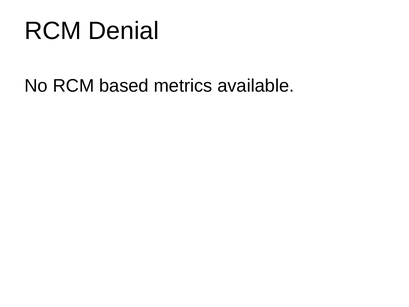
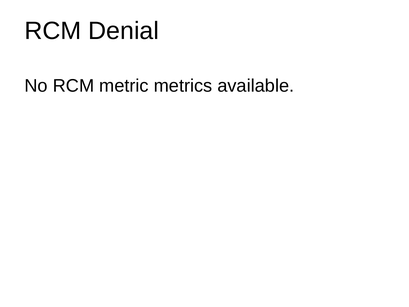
based: based -> metric
